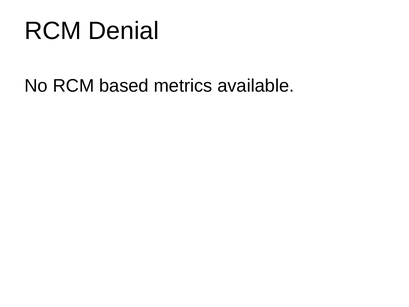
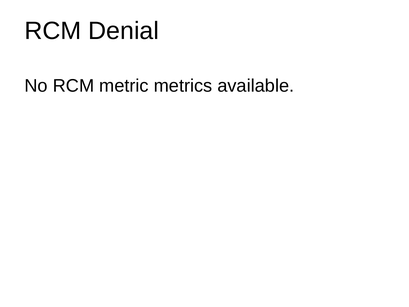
based: based -> metric
